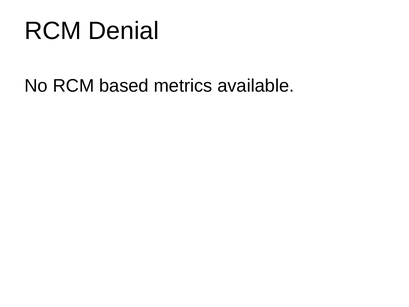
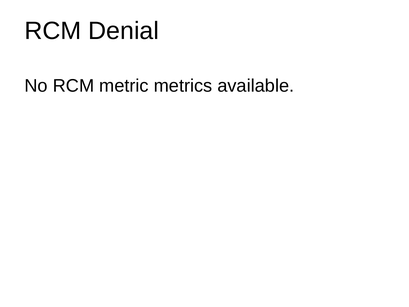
based: based -> metric
